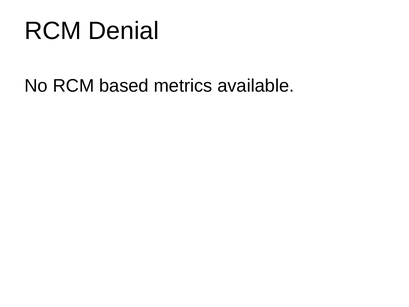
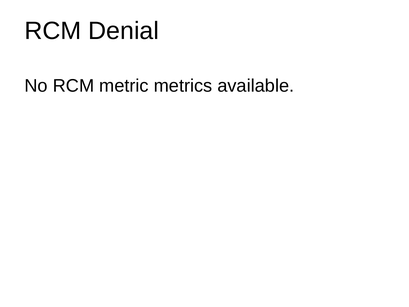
based: based -> metric
